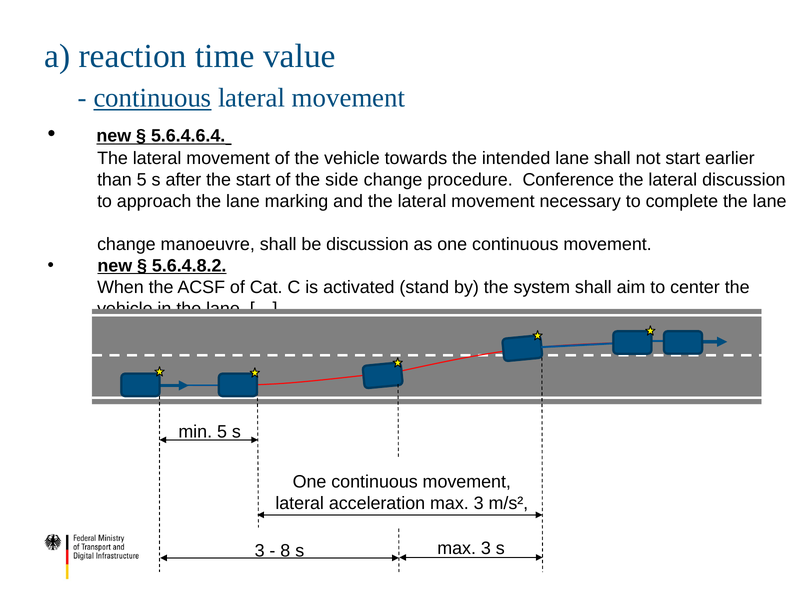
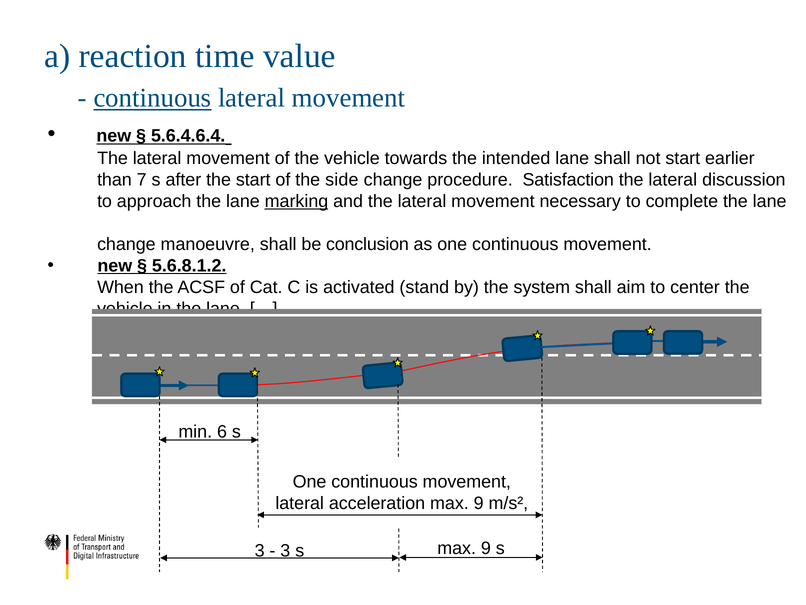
than 5: 5 -> 7
Conference: Conference -> Satisfaction
marking underline: none -> present
be discussion: discussion -> conclusion
5.6.4.8.2: 5.6.4.8.2 -> 5.6.8.1.2
min 5: 5 -> 6
acceleration max 3: 3 -> 9
3 at (486, 548): 3 -> 9
8 at (285, 550): 8 -> 3
